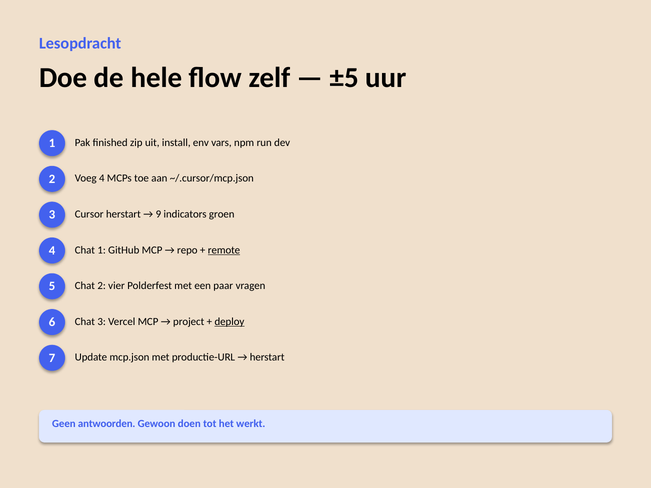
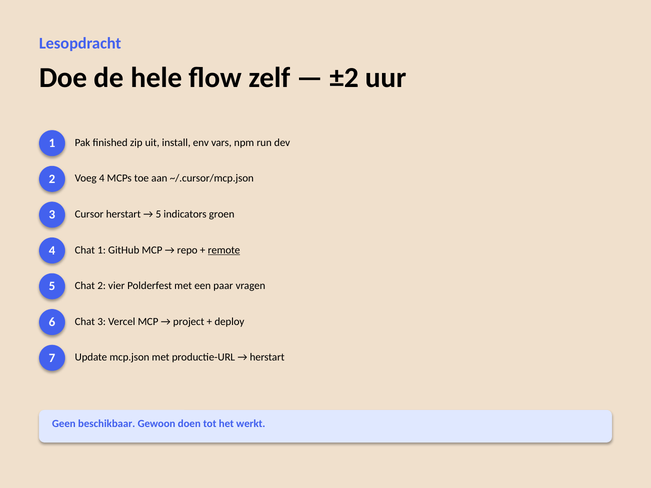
±5: ±5 -> ±2
9 at (158, 214): 9 -> 5
deploy underline: present -> none
antwoorden: antwoorden -> beschikbaar
